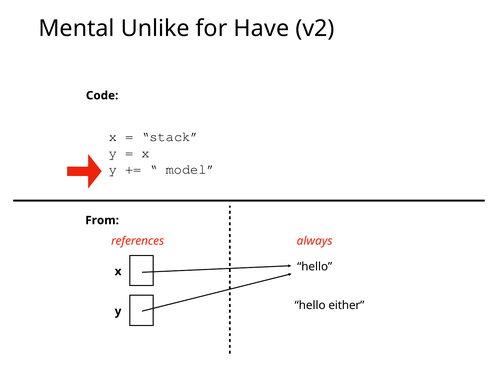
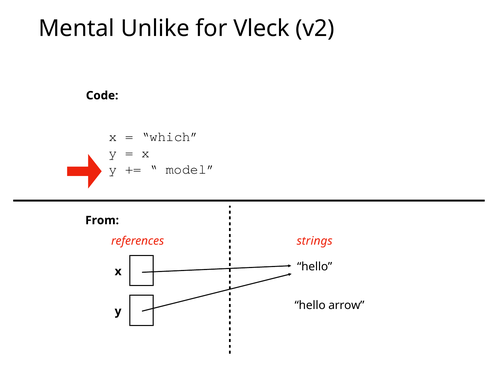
Have: Have -> Vleck
stack: stack -> which
always: always -> strings
either: either -> arrow
